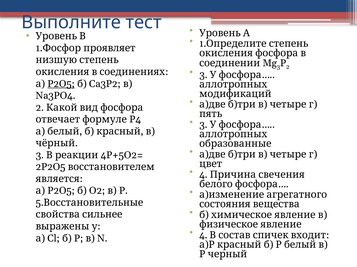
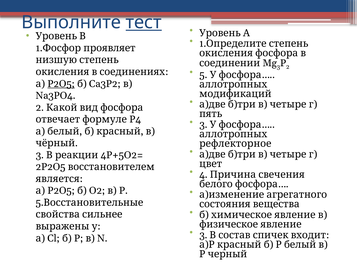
тест underline: none -> present
3 at (203, 75): 3 -> 5
образованные: образованные -> рефлекторное
4 at (203, 236): 4 -> 3
